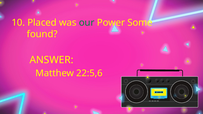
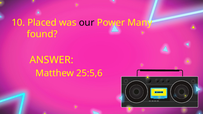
our colour: green -> black
Some: Some -> Many
22:5,6: 22:5,6 -> 25:5,6
